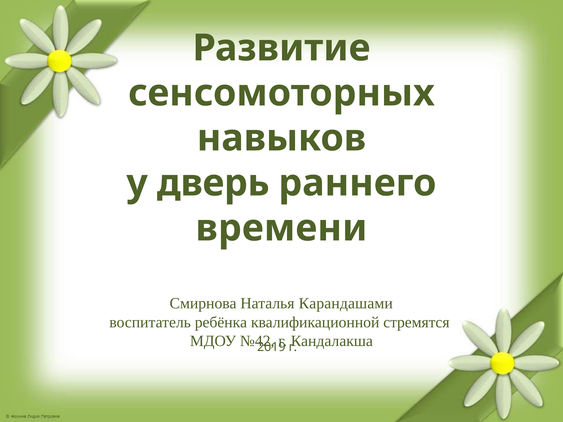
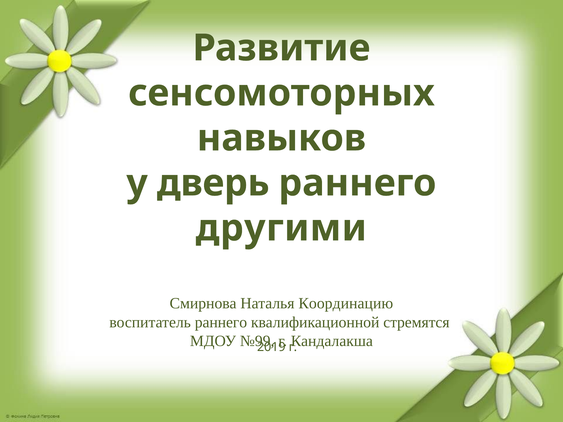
времени: времени -> другими
Карандашами: Карандашами -> Координацию
воспитатель ребёнка: ребёнка -> раннего
№42: №42 -> №99
